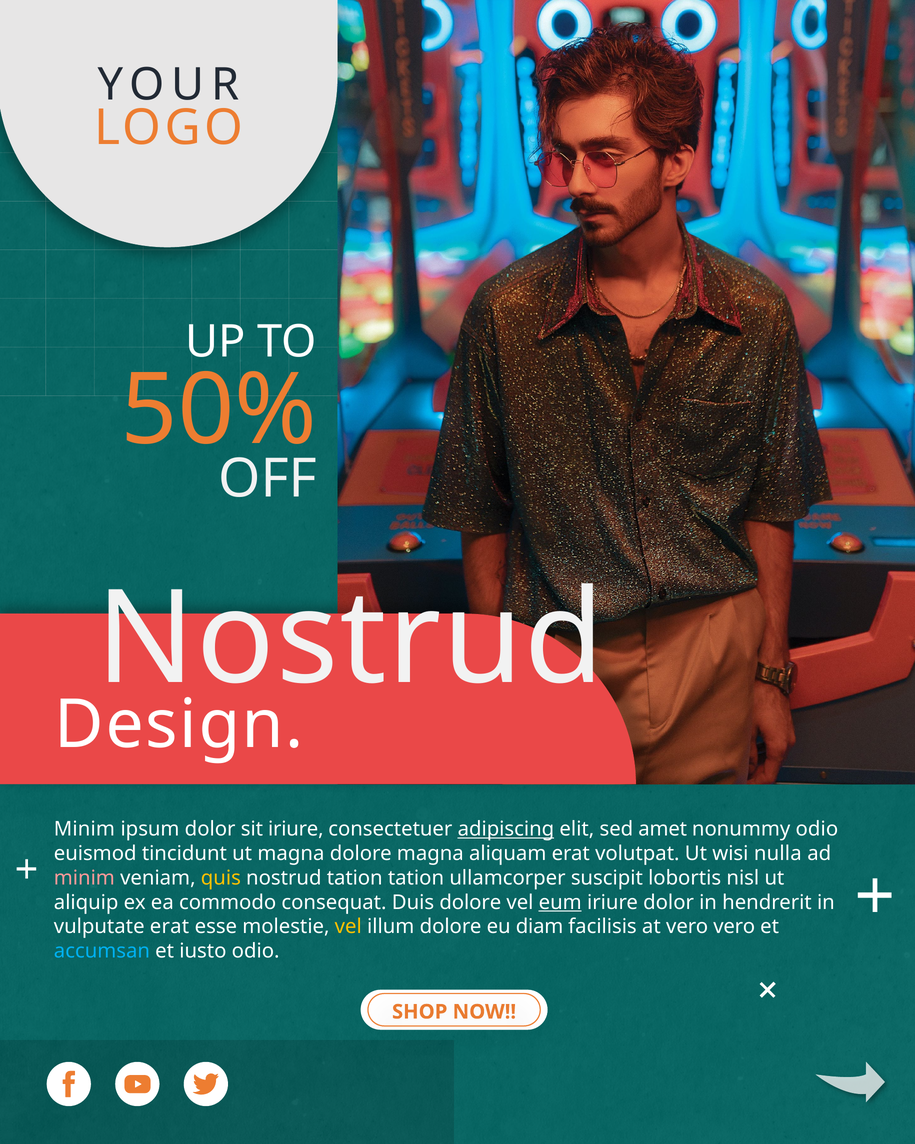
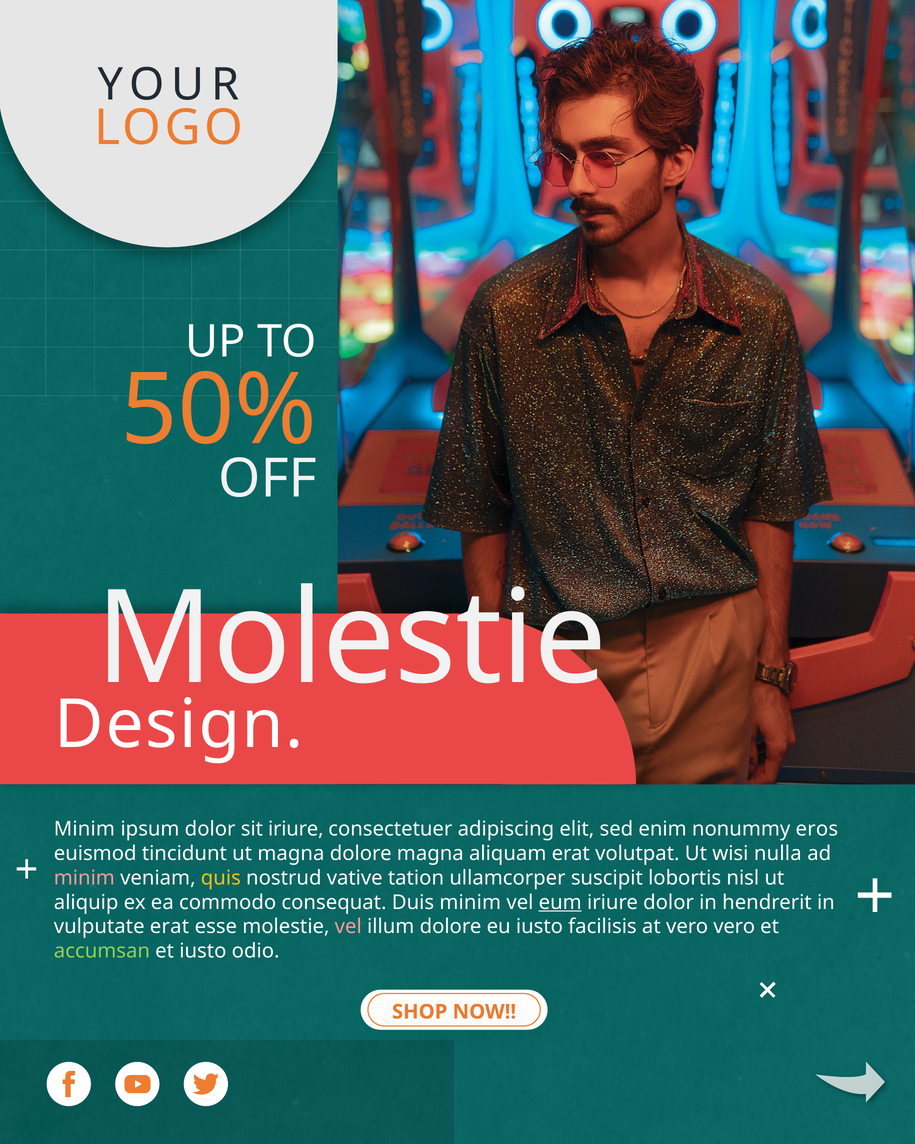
Nostrud at (350, 639): Nostrud -> Molestie
adipiscing underline: present -> none
amet: amet -> enim
nonummy odio: odio -> eros
nostrud tation: tation -> vative
Duis dolore: dolore -> minim
vel at (348, 927) colour: yellow -> pink
eu diam: diam -> iusto
accumsan colour: light blue -> light green
